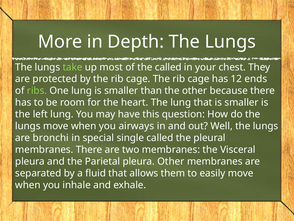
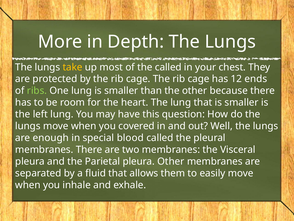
take colour: light green -> yellow
airways: airways -> covered
bronchi: bronchi -> enough
single: single -> blood
